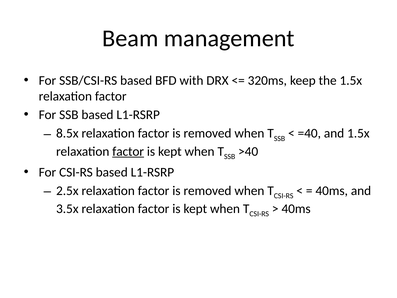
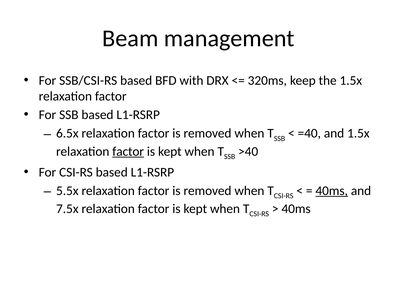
8.5x: 8.5x -> 6.5x
2.5x: 2.5x -> 5.5x
40ms at (332, 191) underline: none -> present
3.5x: 3.5x -> 7.5x
